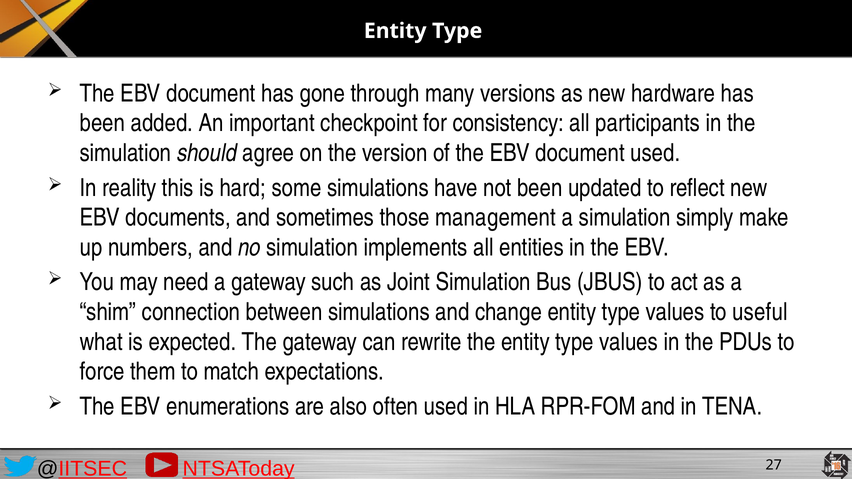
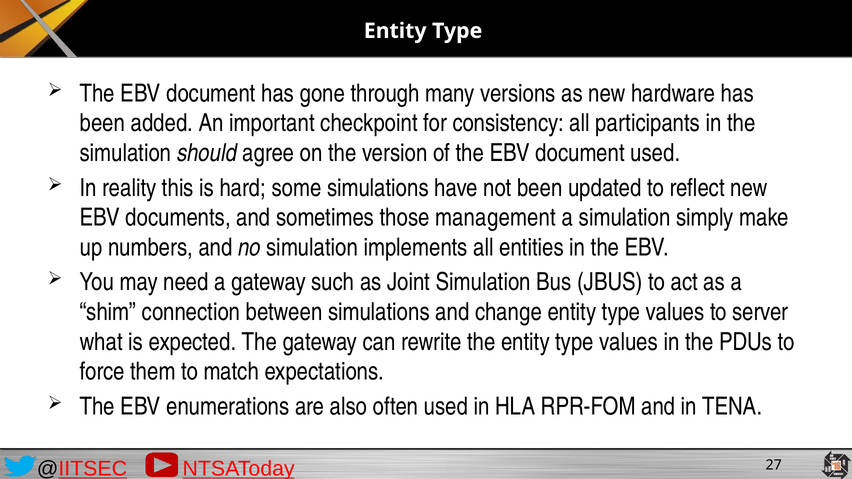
useful: useful -> server
